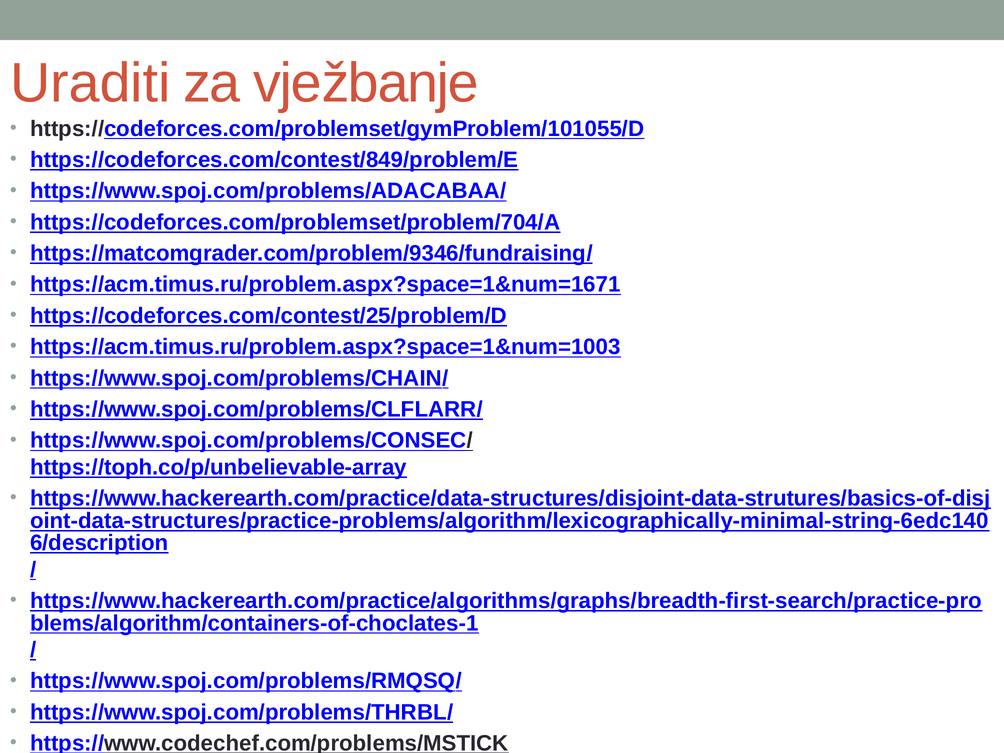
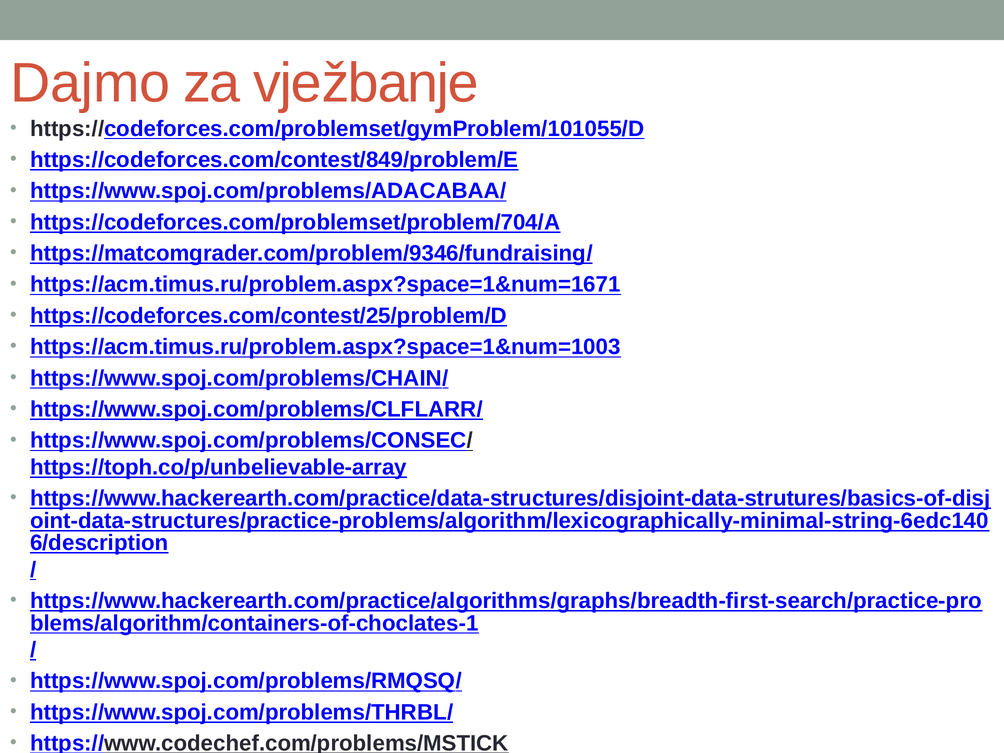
Uraditi: Uraditi -> Dajmo
